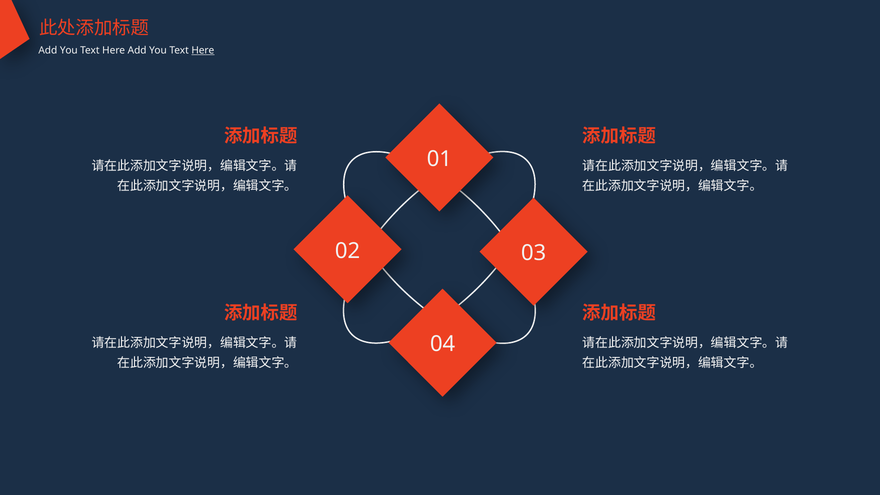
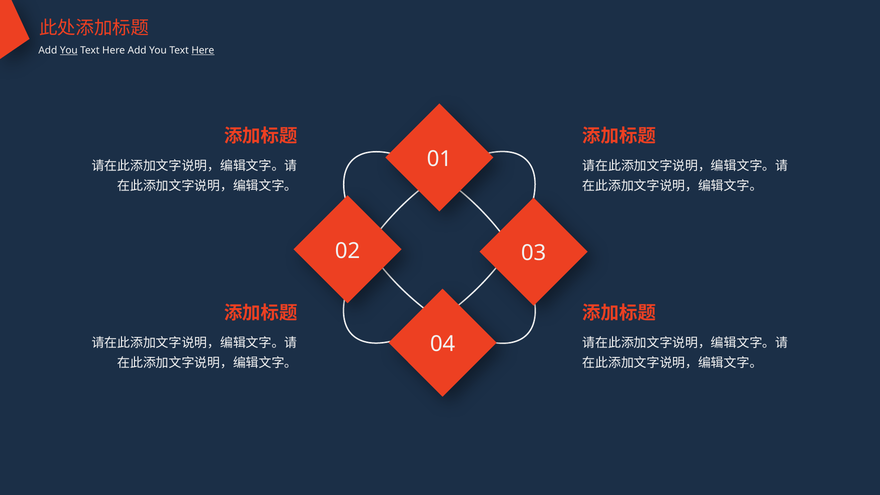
You at (69, 50) underline: none -> present
